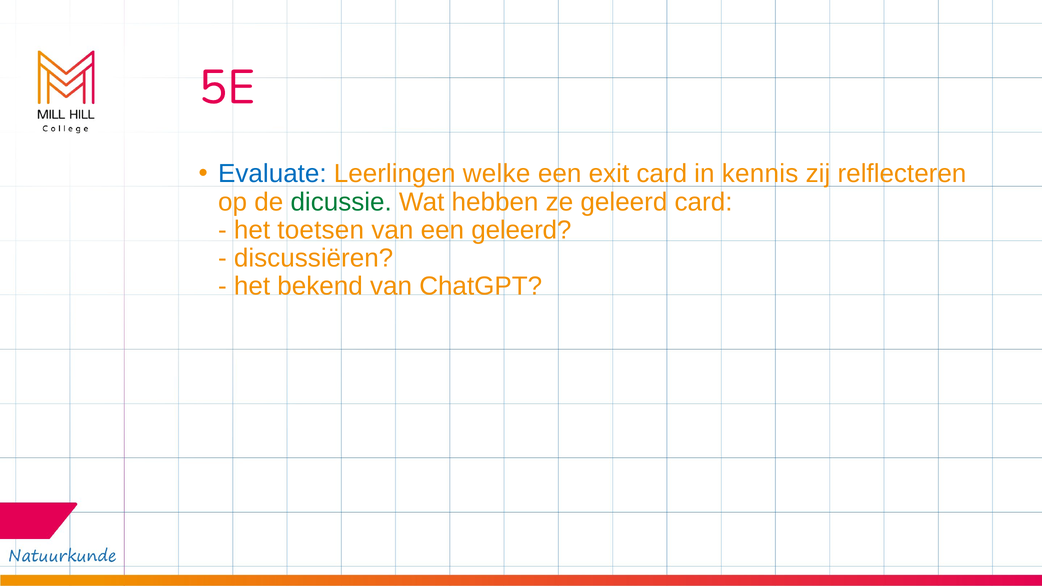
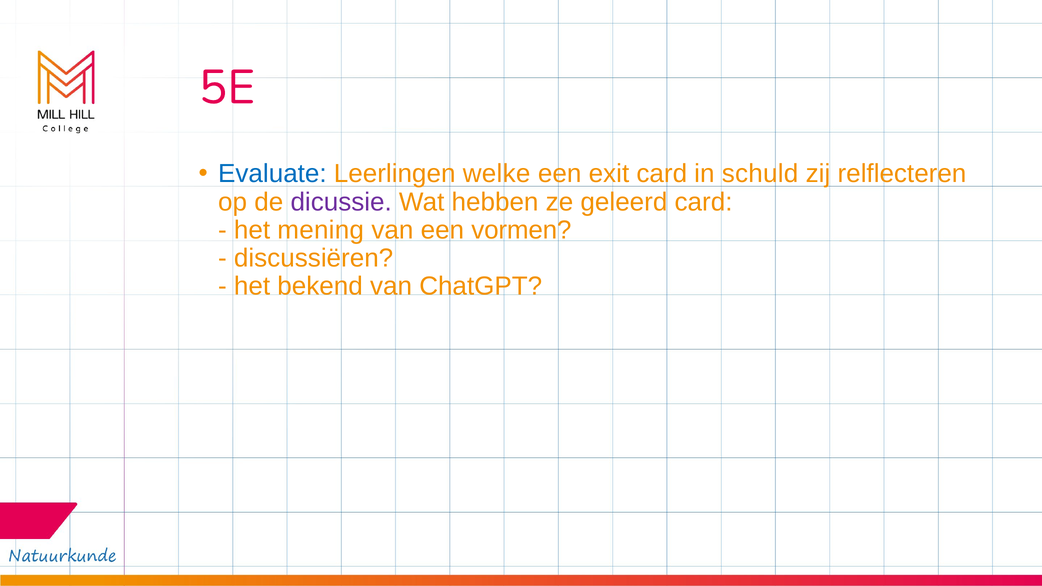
kennis: kennis -> schuld
dicussie colour: green -> purple
toetsen: toetsen -> mening
een geleerd: geleerd -> vormen
